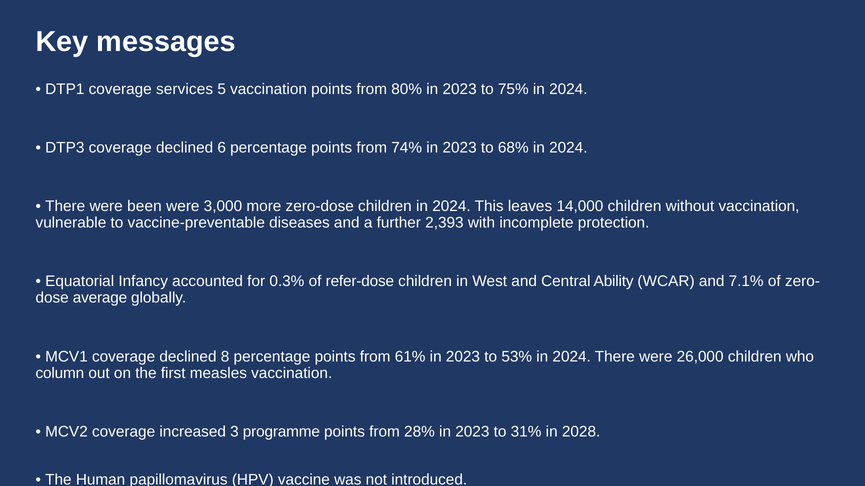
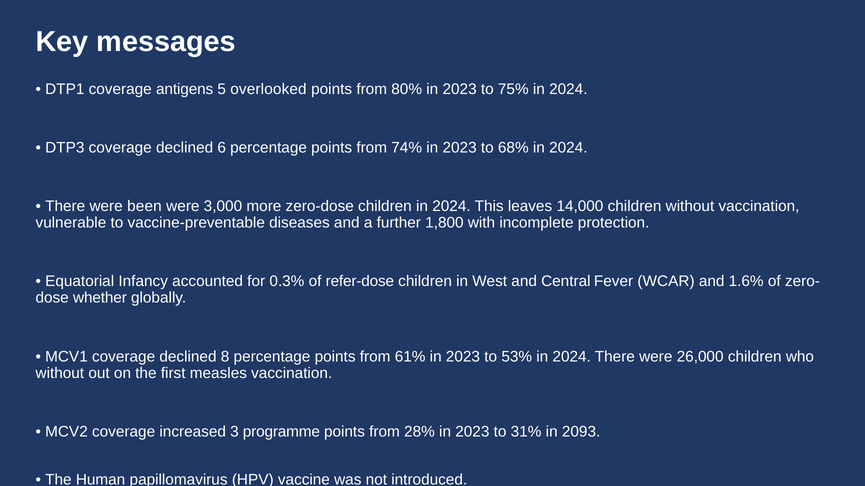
services: services -> antigens
5 vaccination: vaccination -> overlooked
2,393: 2,393 -> 1,800
Ability: Ability -> Fever
7.1%: 7.1% -> 1.6%
average: average -> whether
column at (60, 373): column -> without
2028: 2028 -> 2093
